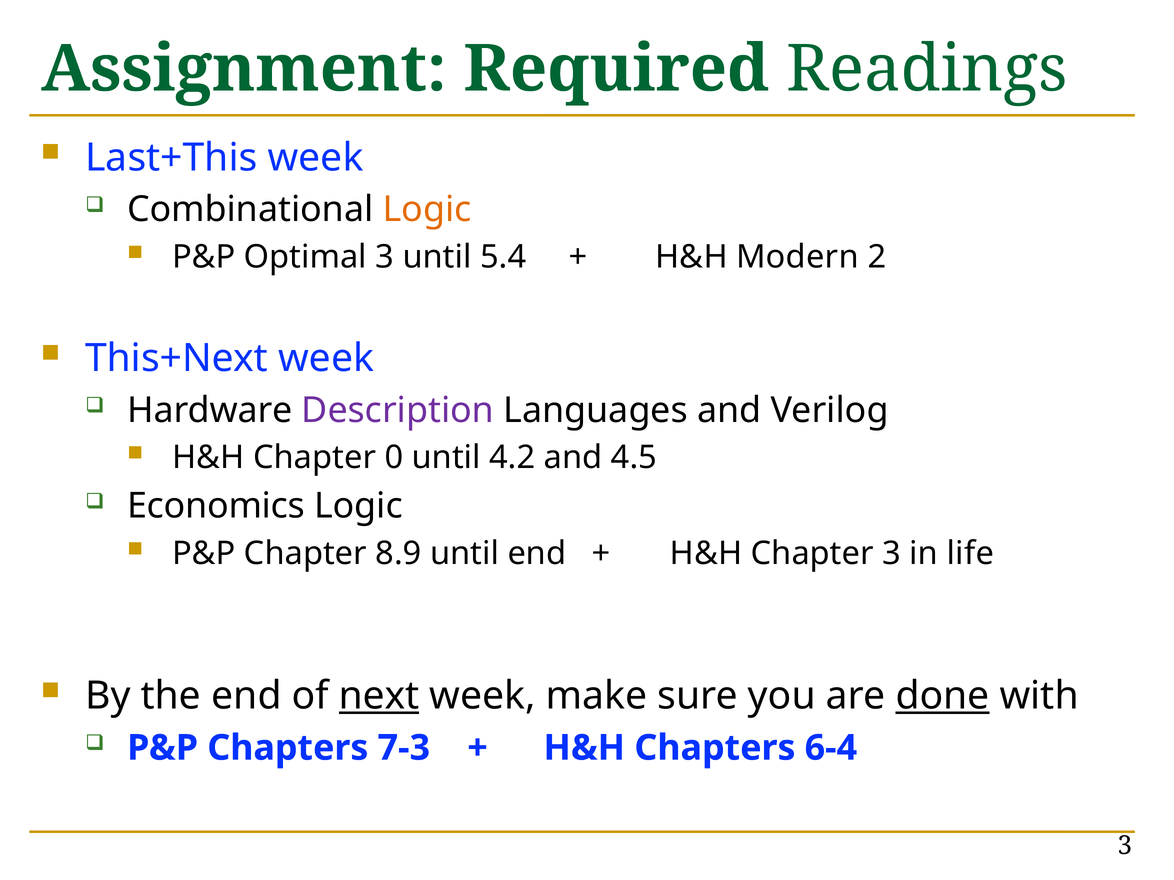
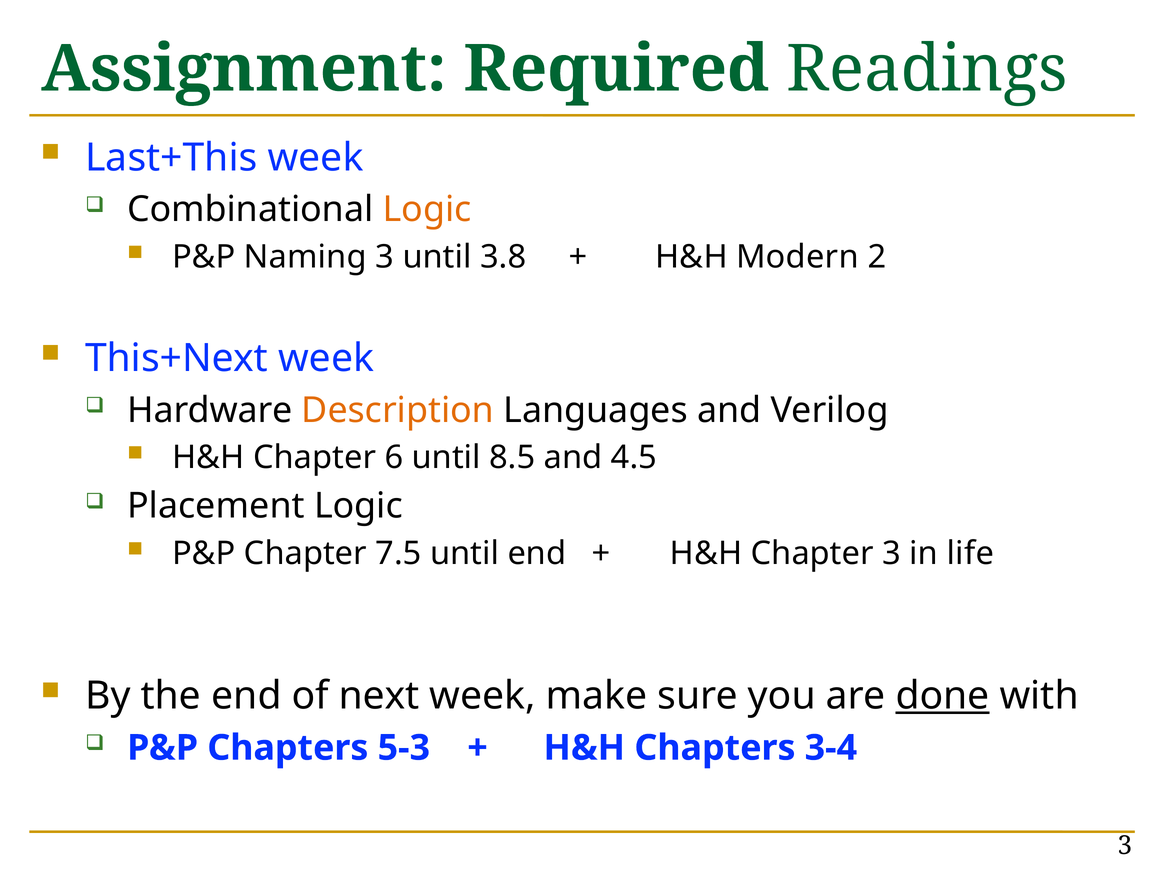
Optimal: Optimal -> Naming
5.4: 5.4 -> 3.8
Description colour: purple -> orange
0: 0 -> 6
4.2: 4.2 -> 8.5
Economics: Economics -> Placement
8.9: 8.9 -> 7.5
next underline: present -> none
7-3: 7-3 -> 5-3
6-4: 6-4 -> 3-4
